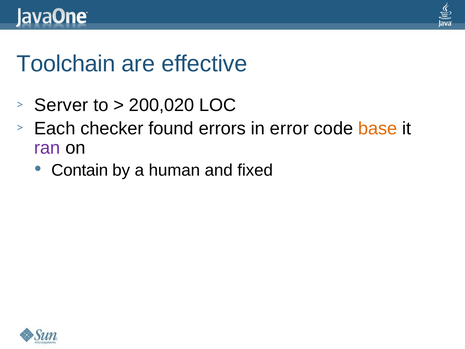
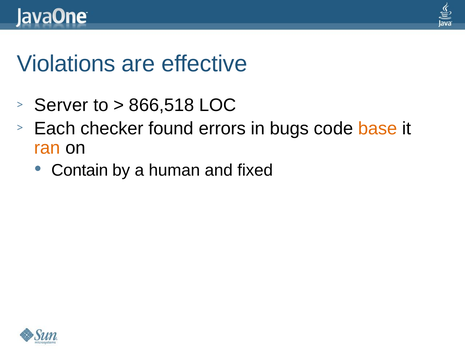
Toolchain: Toolchain -> Violations
200,020: 200,020 -> 866,518
error: error -> bugs
ran colour: purple -> orange
